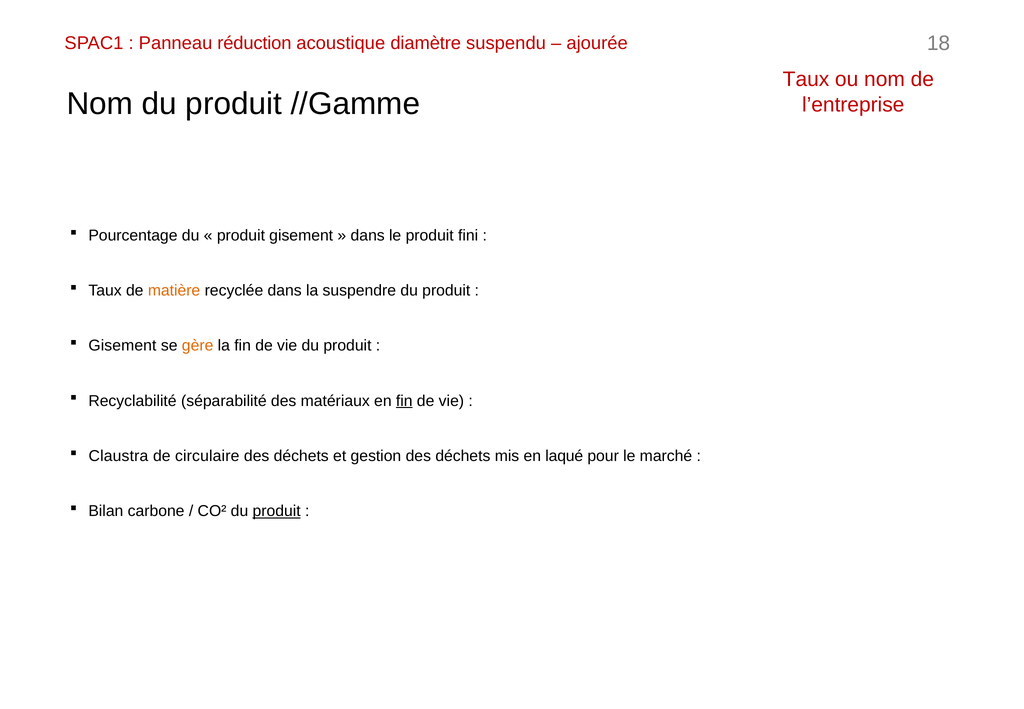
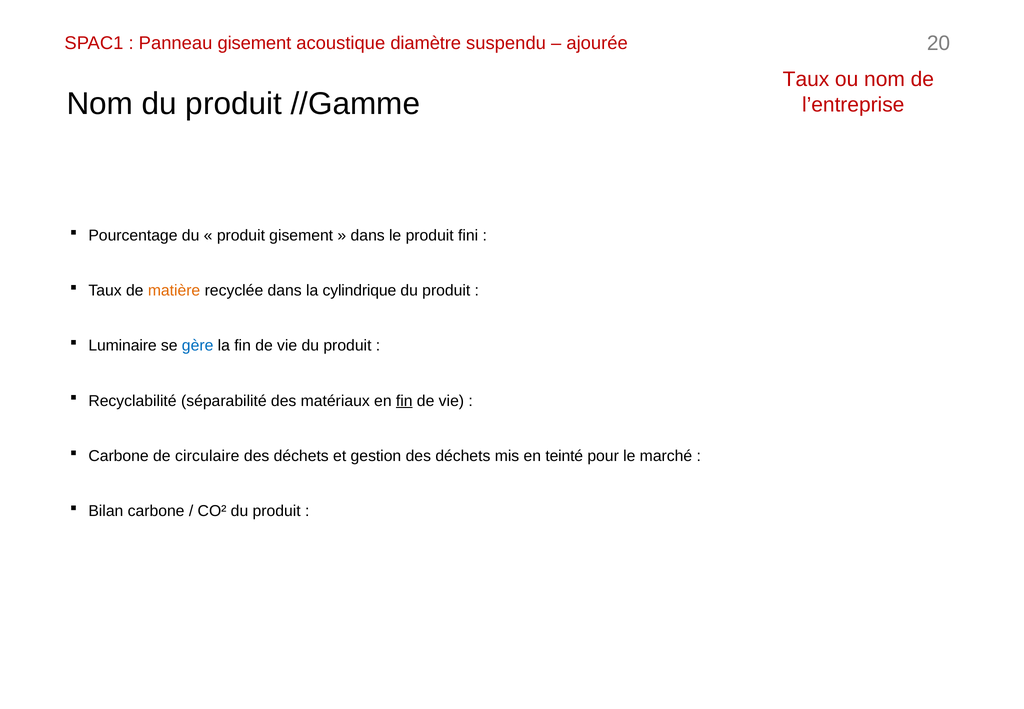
Panneau réduction: réduction -> gisement
18: 18 -> 20
suspendre: suspendre -> cylindrique
Gisement at (122, 346): Gisement -> Luminaire
gère colour: orange -> blue
Claustra at (118, 456): Claustra -> Carbone
laqué: laqué -> teinté
produit at (277, 511) underline: present -> none
